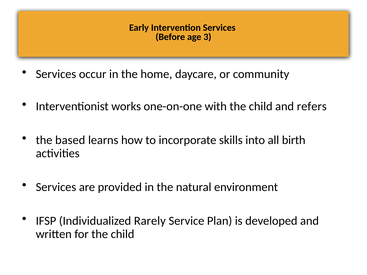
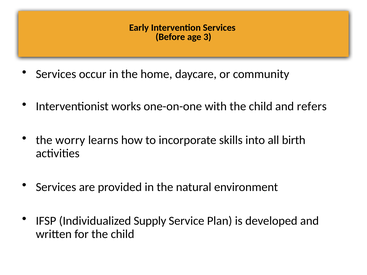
based: based -> worry
Rarely: Rarely -> Supply
